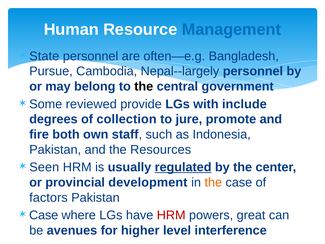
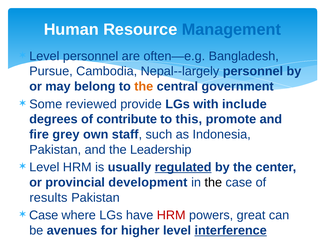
State at (44, 56): State -> Level
the at (144, 86) colour: black -> orange
collection: collection -> contribute
jure: jure -> this
both: both -> grey
Resources: Resources -> Leadership
Seen at (44, 167): Seen -> Level
the at (213, 182) colour: orange -> black
factors: factors -> results
interference underline: none -> present
